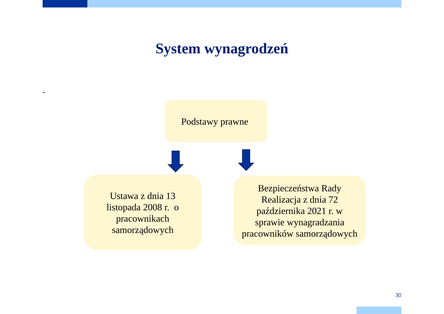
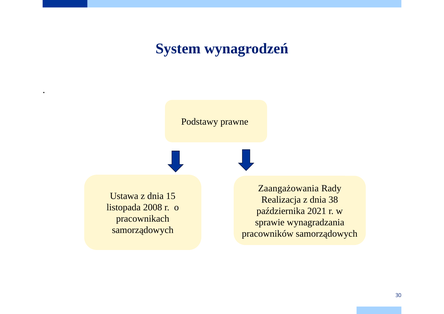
Bezpieczeństwa: Bezpieczeństwa -> Zaangażowania
13: 13 -> 15
72: 72 -> 38
